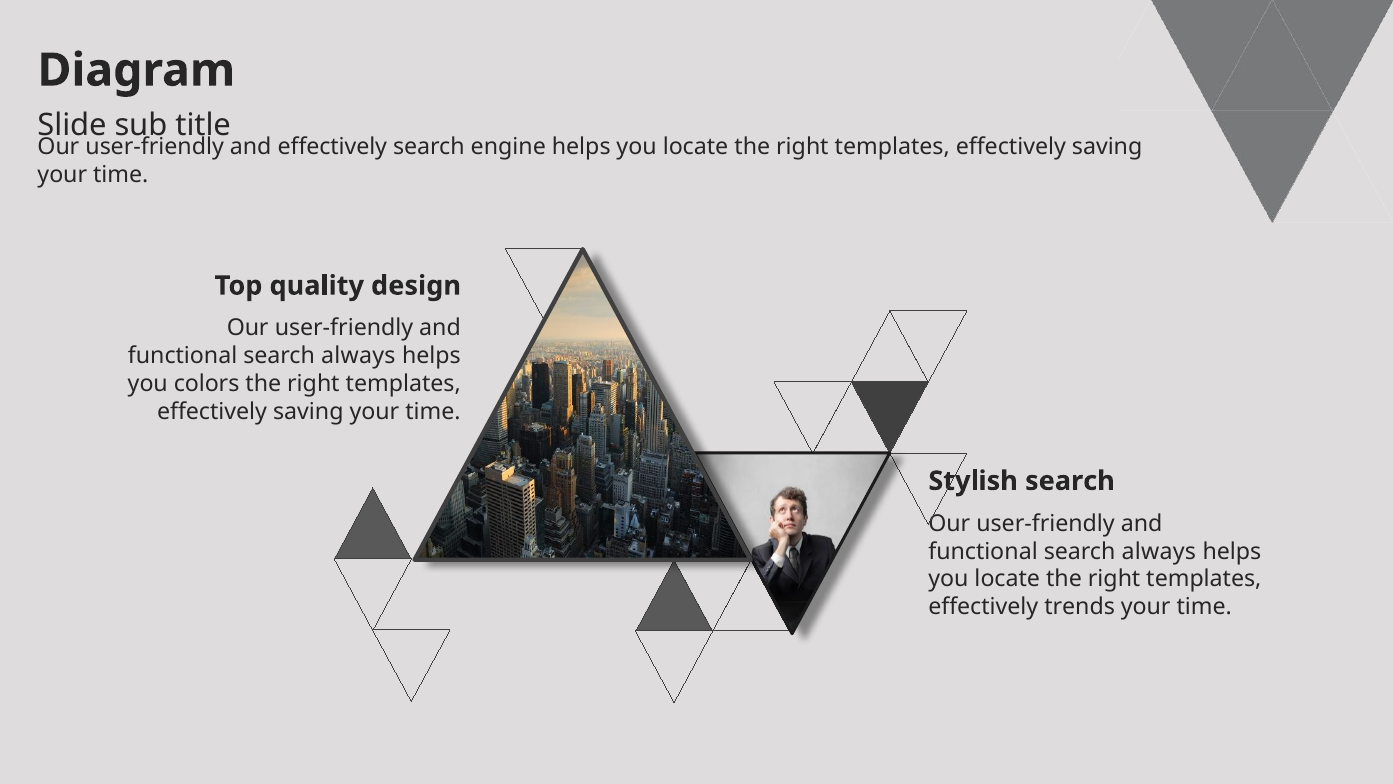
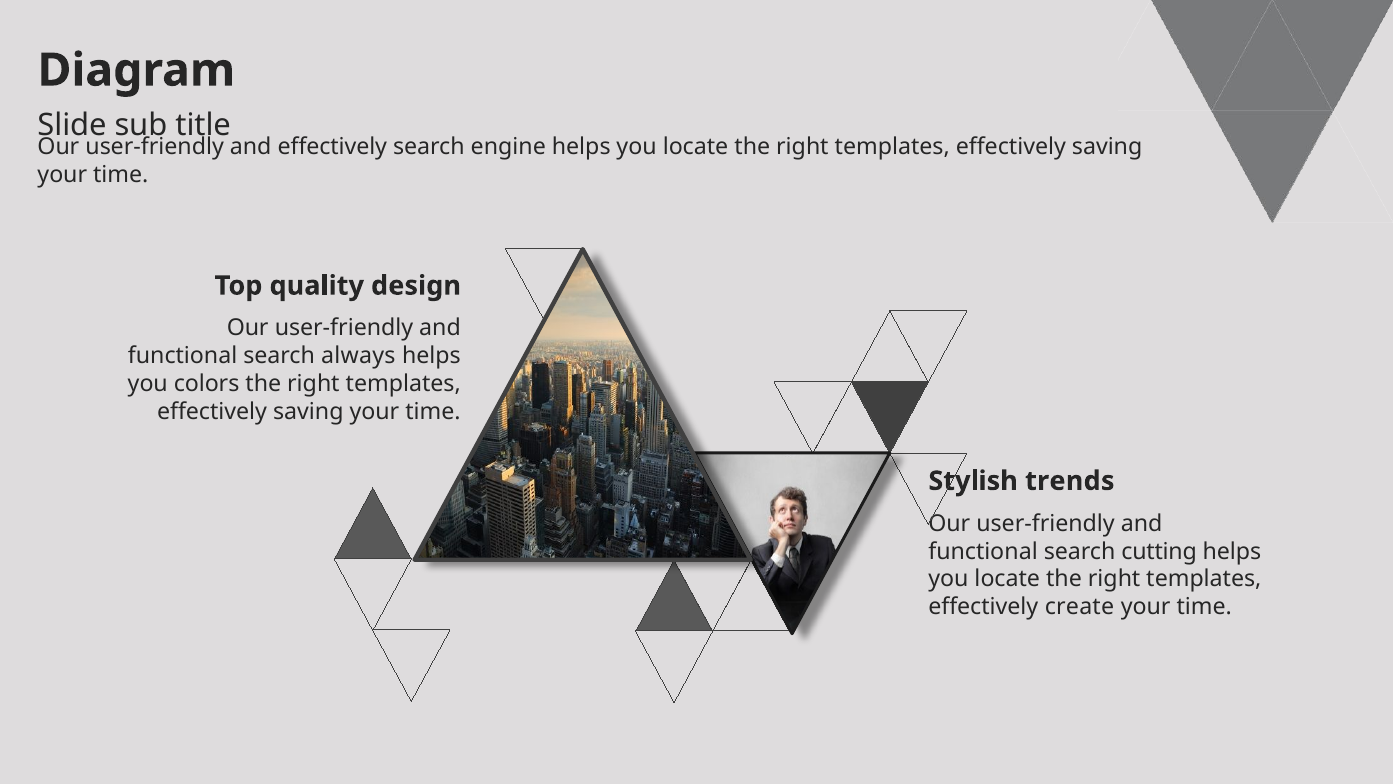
Stylish search: search -> trends
always at (1159, 551): always -> cutting
trends: trends -> create
